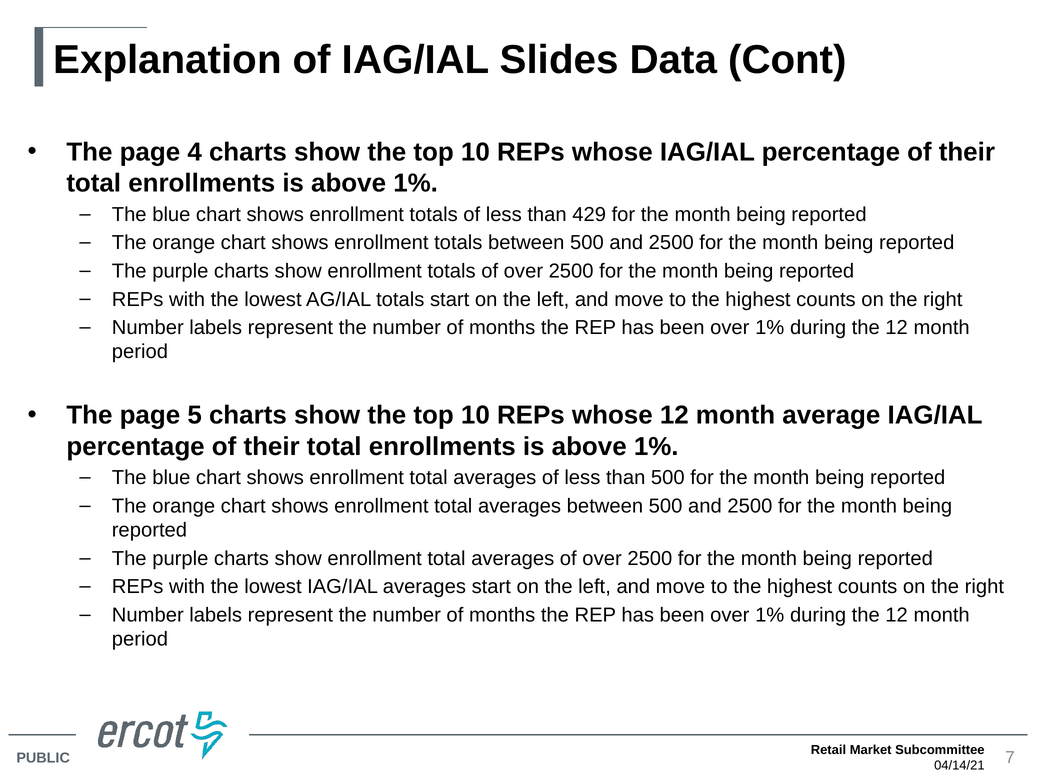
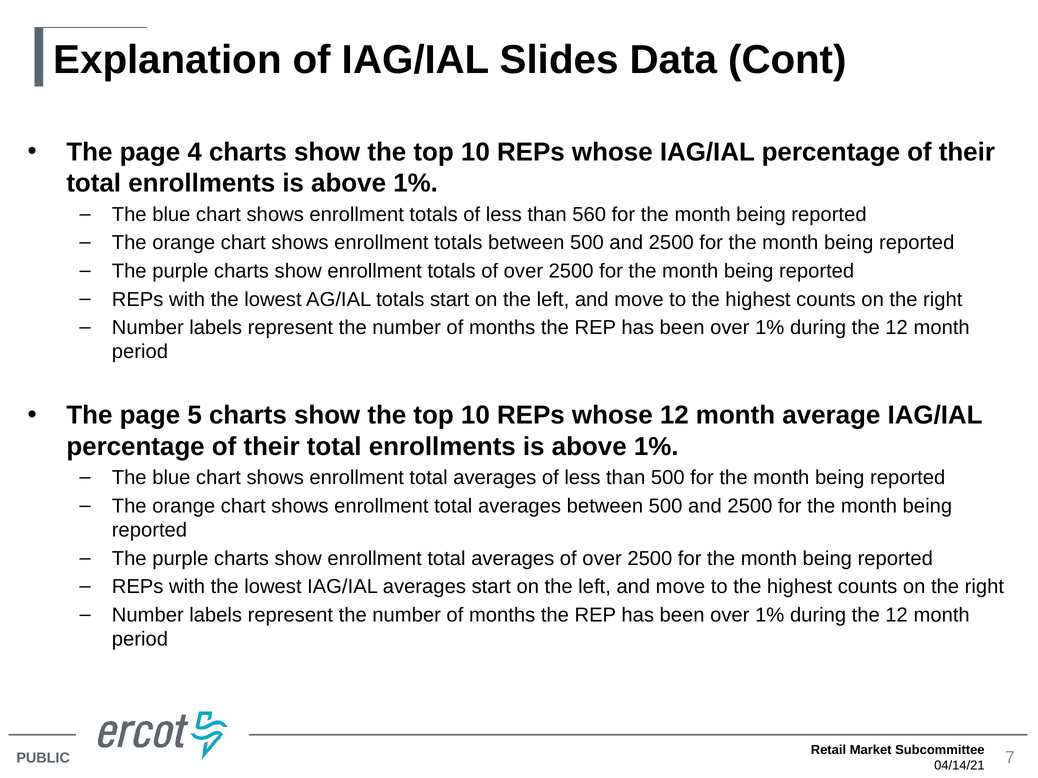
429: 429 -> 560
